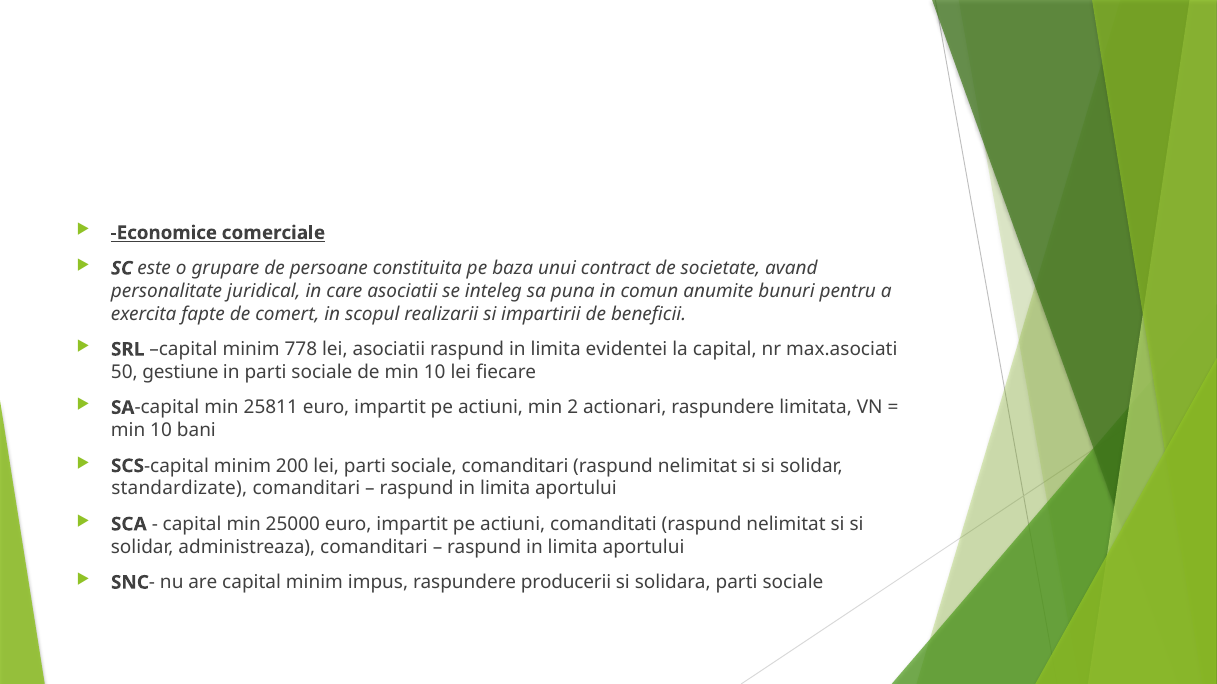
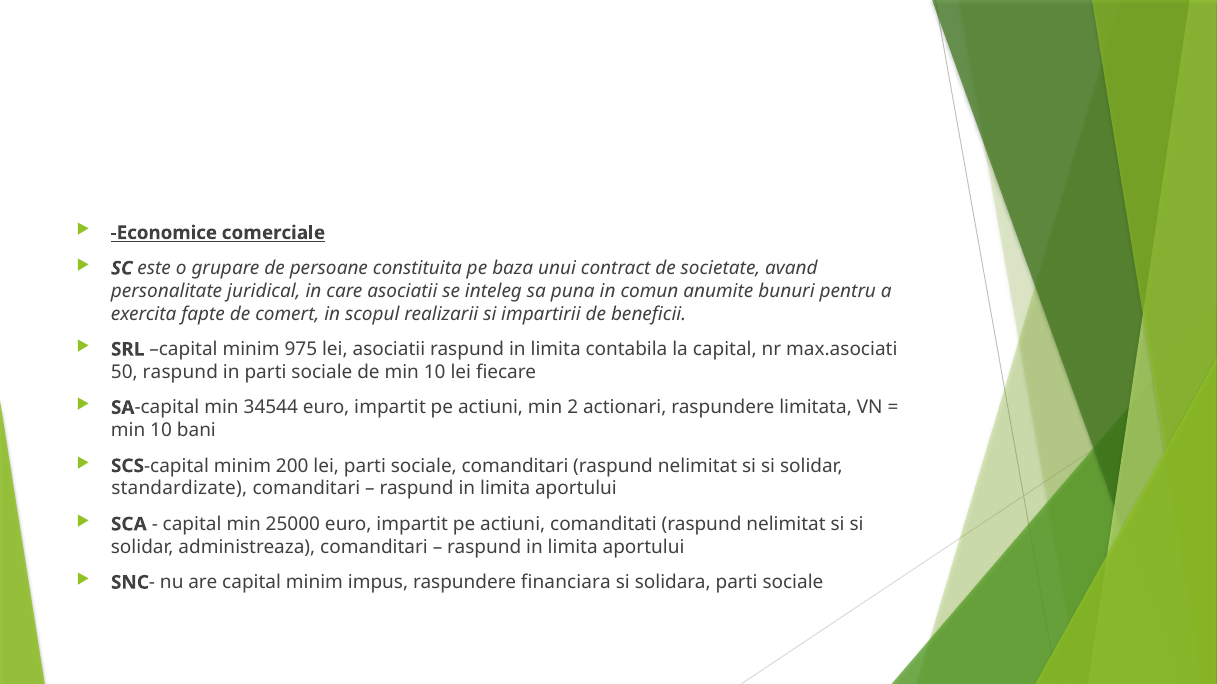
778: 778 -> 975
evidentei: evidentei -> contabila
50 gestiune: gestiune -> raspund
25811: 25811 -> 34544
producerii: producerii -> financiara
